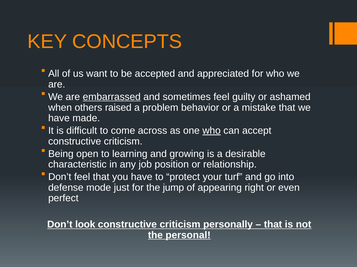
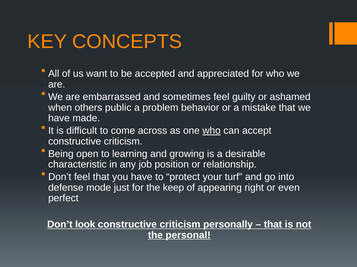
embarrassed underline: present -> none
raised: raised -> public
jump: jump -> keep
